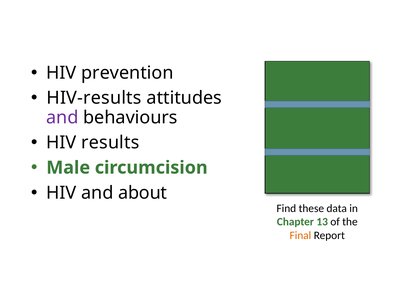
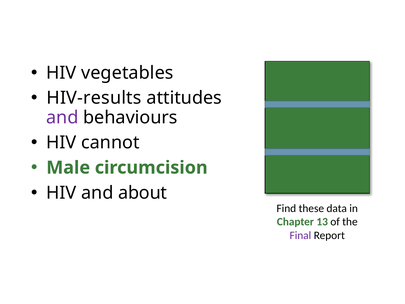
prevention: prevention -> vegetables
results: results -> cannot
Final colour: orange -> purple
